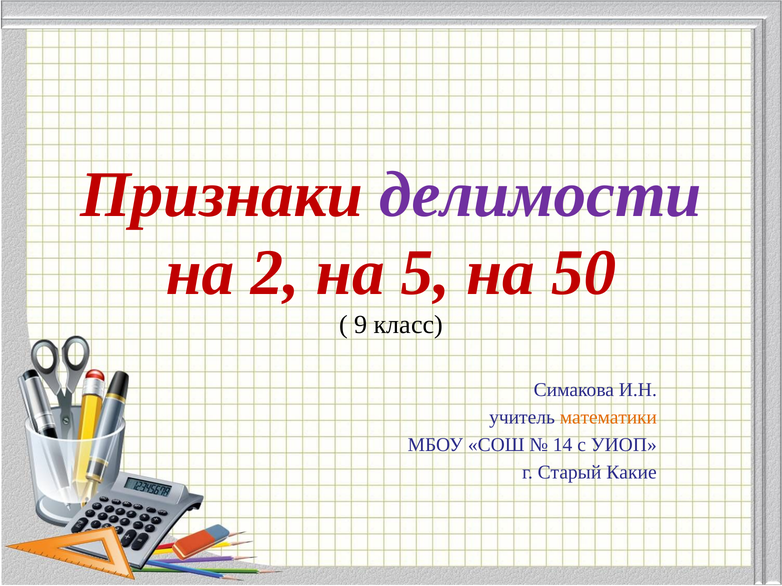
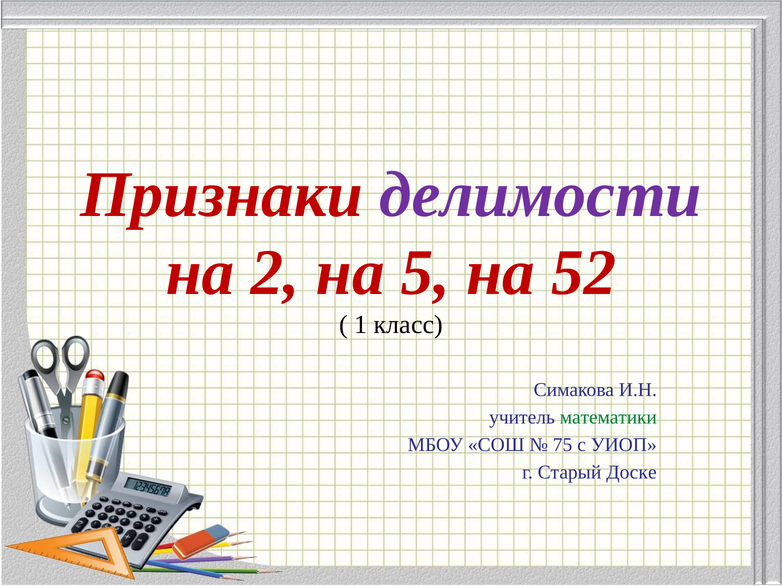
50: 50 -> 52
9: 9 -> 1
математики colour: orange -> green
14: 14 -> 75
Какие: Какие -> Доске
